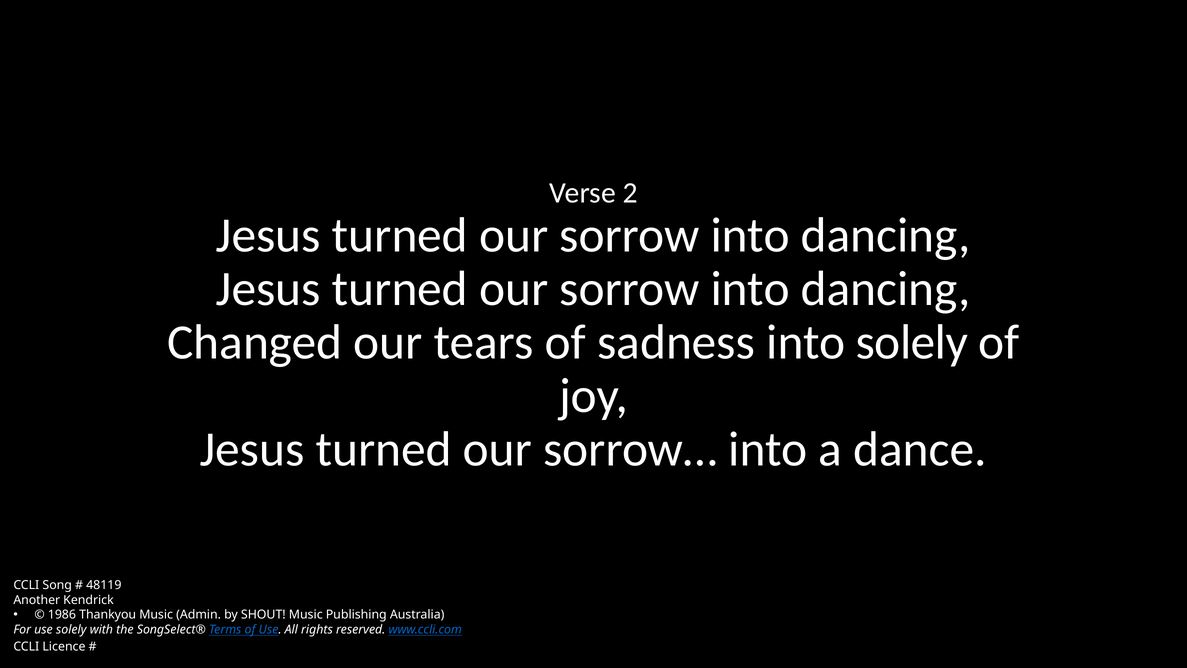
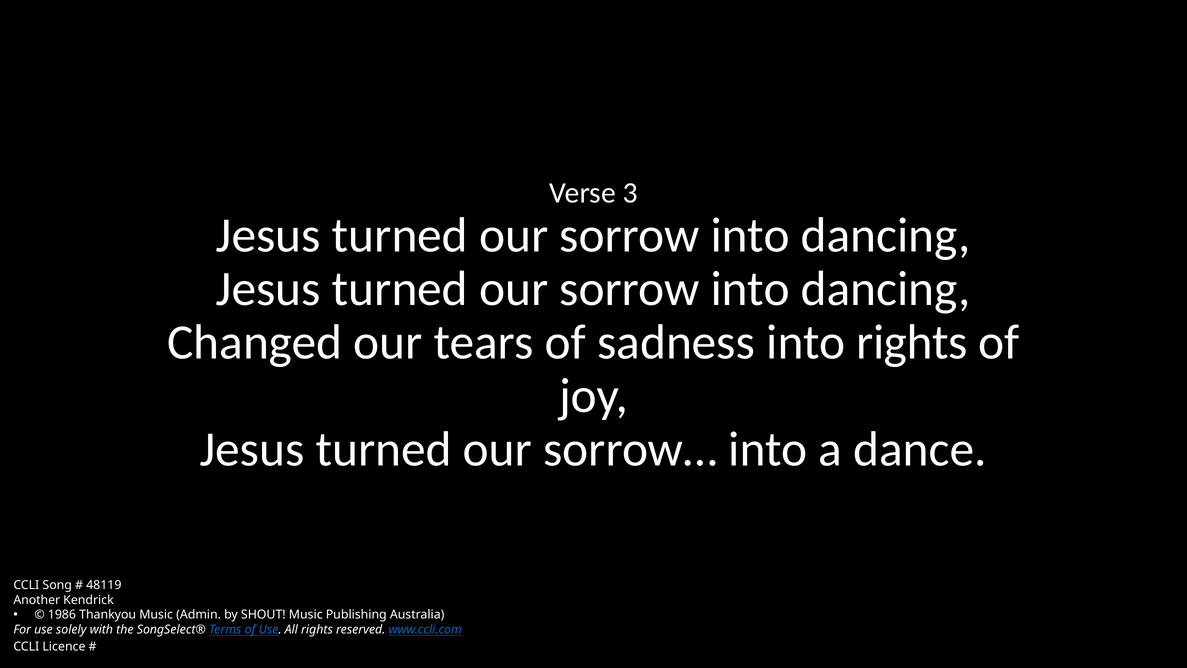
2: 2 -> 3
into solely: solely -> rights
